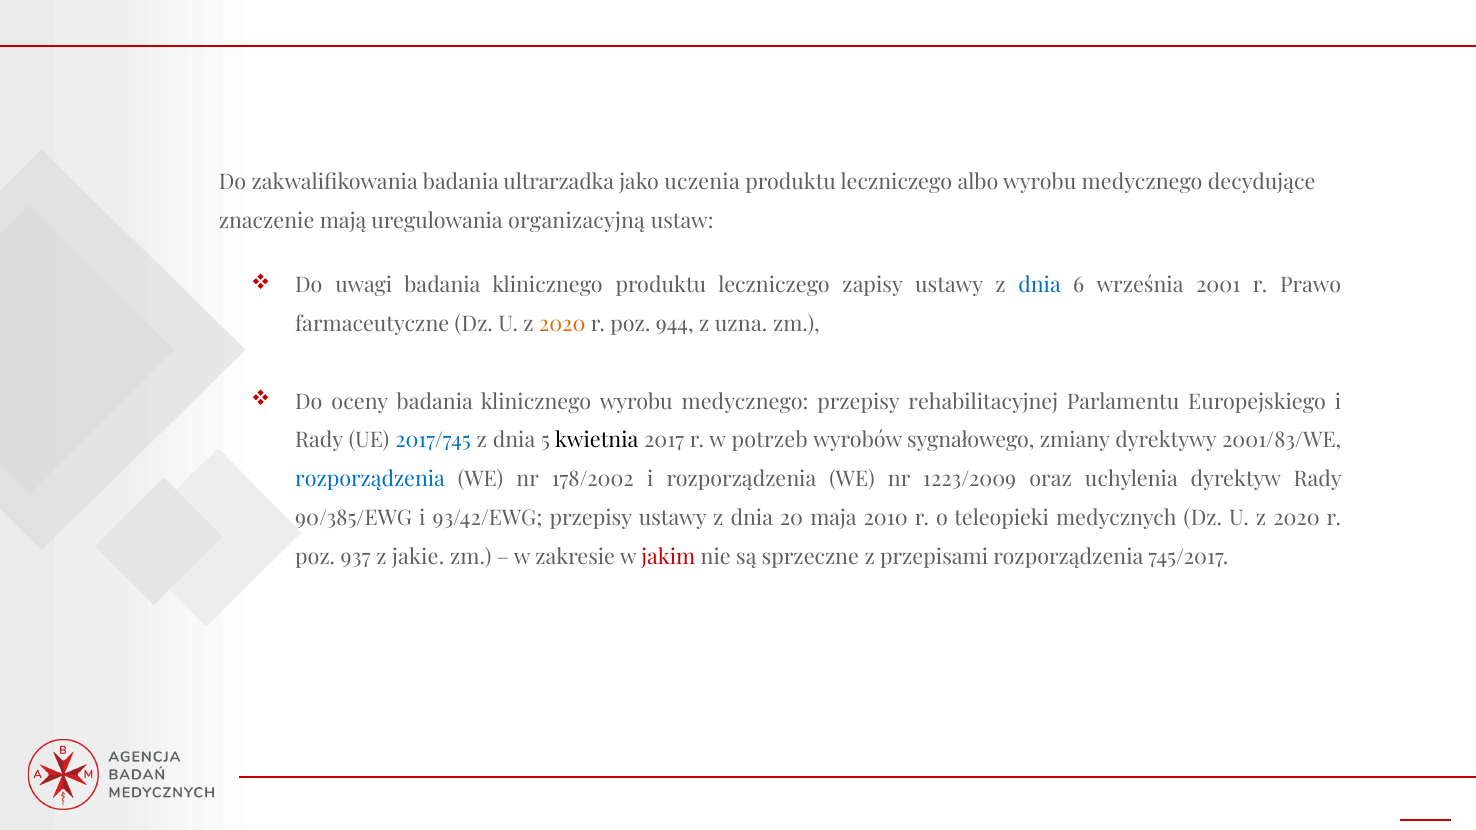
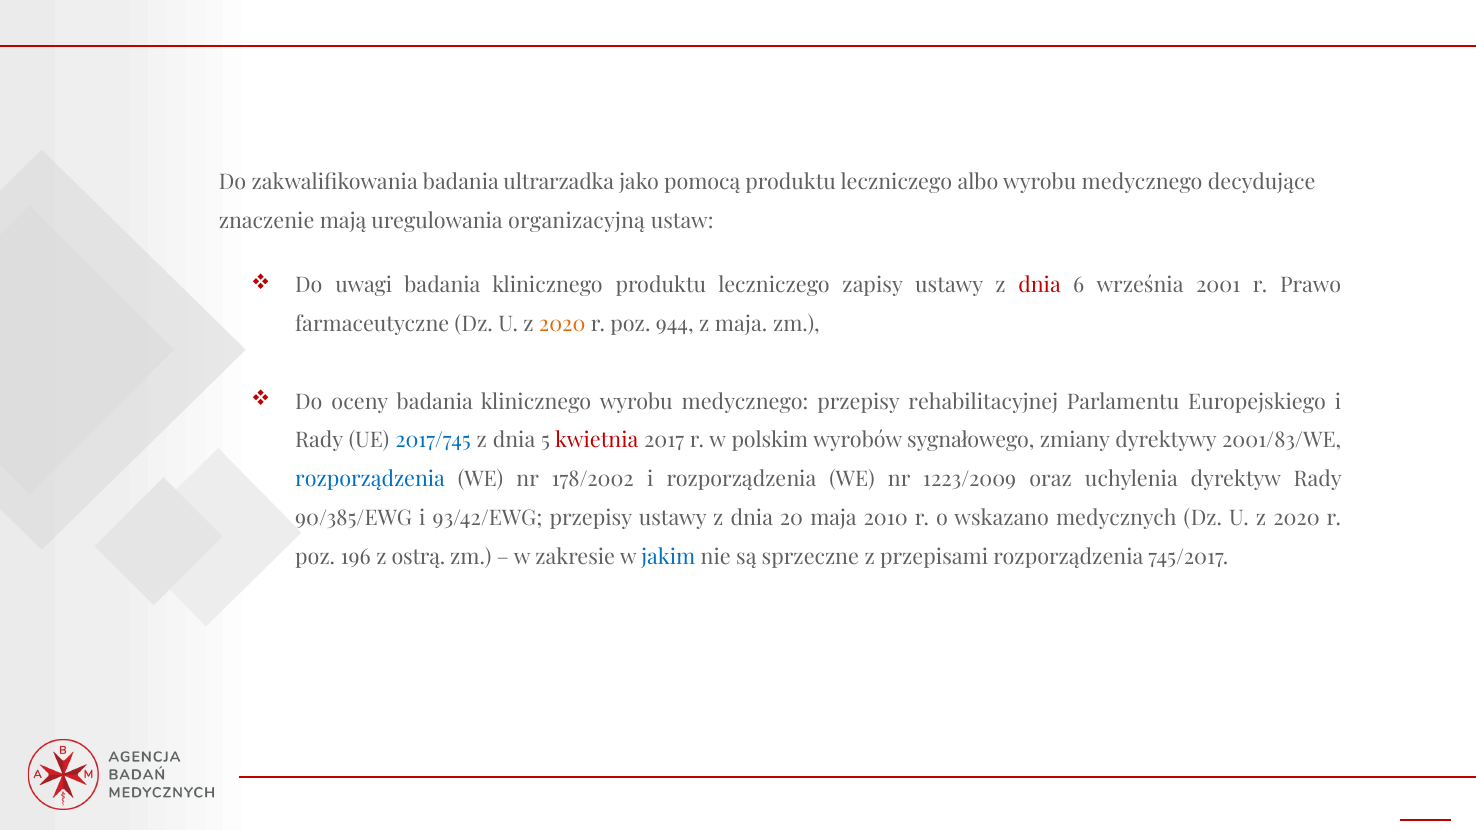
uczenia: uczenia -> pomocą
dnia at (1040, 286) colour: blue -> red
z uzna: uzna -> maja
kwietnia colour: black -> red
potrzeb: potrzeb -> polskim
teleopieki: teleopieki -> wskazano
937: 937 -> 196
jakie: jakie -> ostrą
jakim colour: red -> blue
